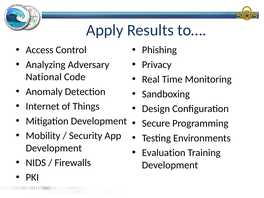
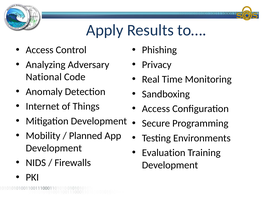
Design at (156, 109): Design -> Access
Security: Security -> Planned
